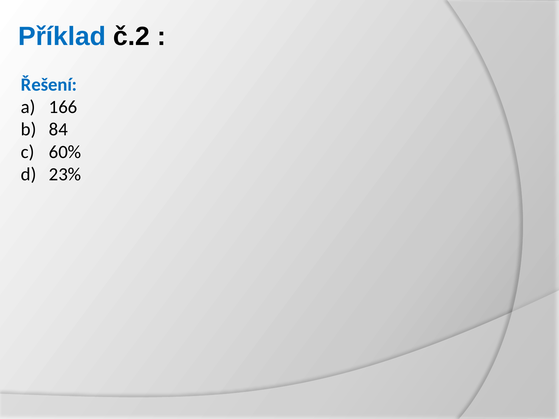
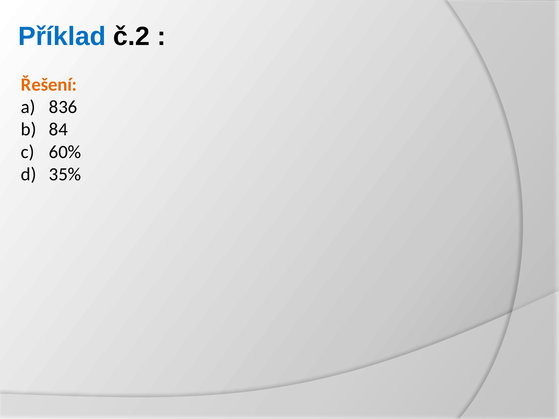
Řešení colour: blue -> orange
166: 166 -> 836
23%: 23% -> 35%
